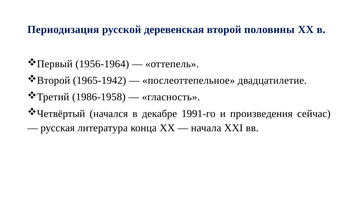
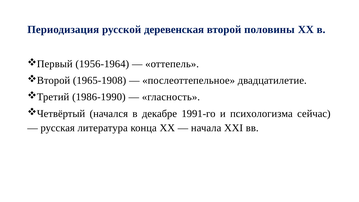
1965-1942: 1965-1942 -> 1965-1908
1986-1958: 1986-1958 -> 1986-1990
произведения: произведения -> психологизма
